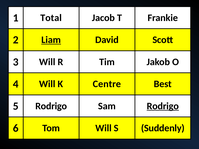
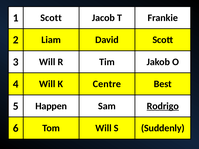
1 Total: Total -> Scott
Liam underline: present -> none
5 Rodrigo: Rodrigo -> Happen
